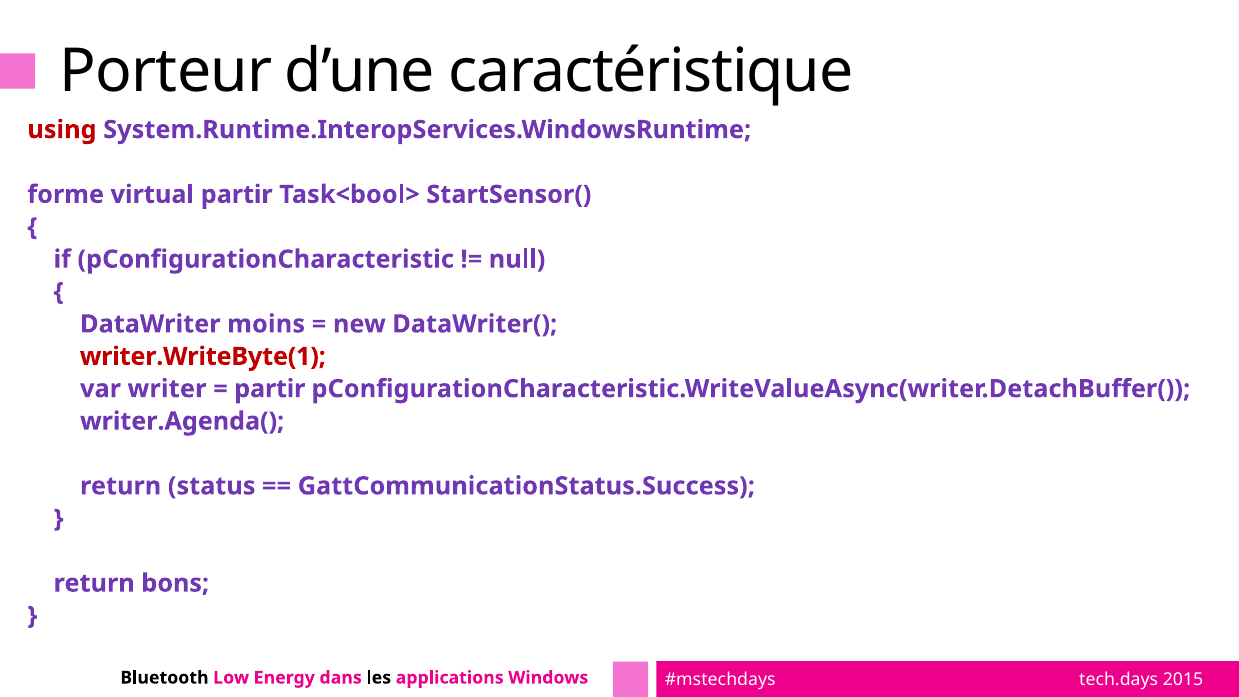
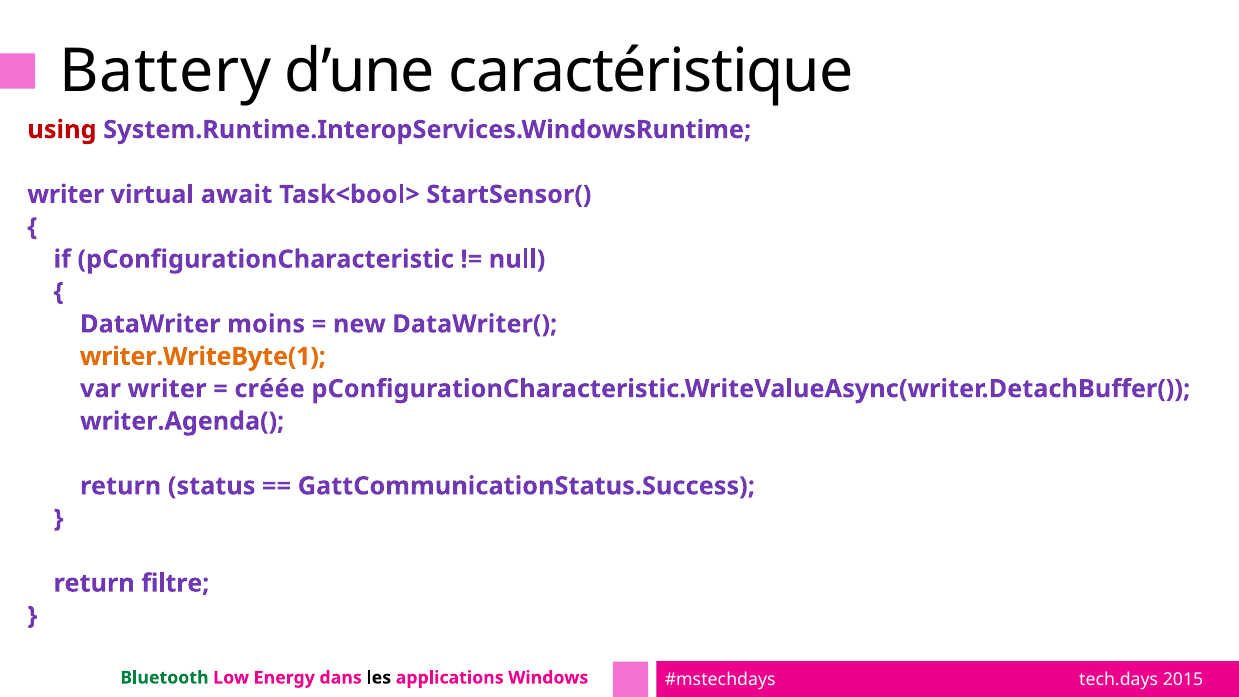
Porteur: Porteur -> Battery
forme at (66, 194): forme -> writer
virtual partir: partir -> await
writer.WriteByte(1 colour: red -> orange
partir at (270, 389): partir -> créée
bons: bons -> filtre
Bluetooth colour: black -> green
